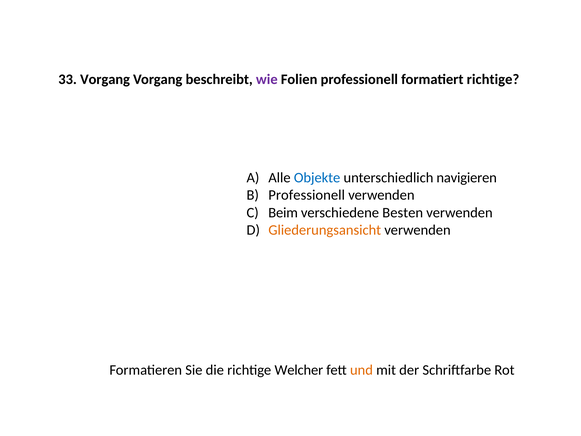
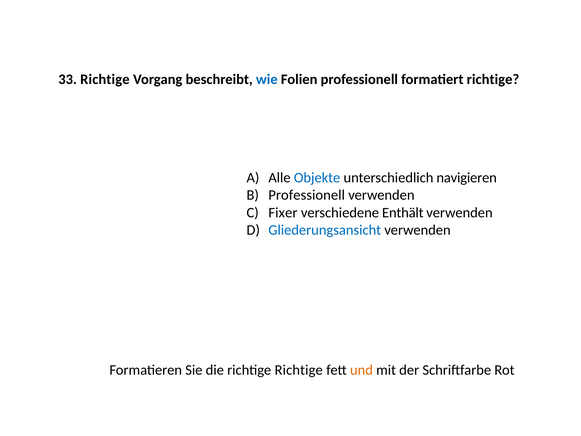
33 Vorgang: Vorgang -> Richtige
wie colour: purple -> blue
Beim: Beim -> Fixer
Besten: Besten -> Enthält
Gliederungsansicht colour: orange -> blue
richtige Welcher: Welcher -> Richtige
